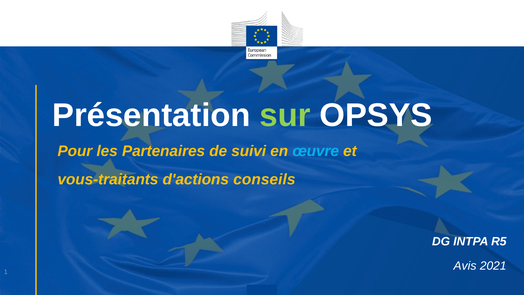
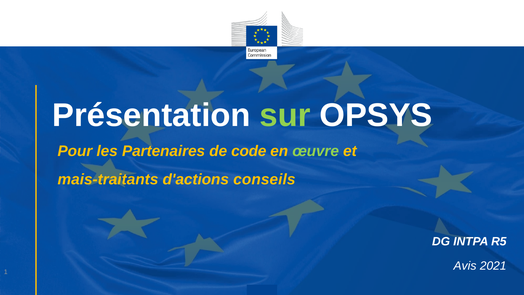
suivi: suivi -> code
œuvre colour: light blue -> light green
vous-traitants: vous-traitants -> mais-traitants
